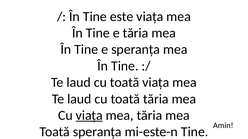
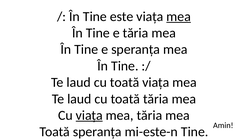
mea at (179, 17) underline: none -> present
